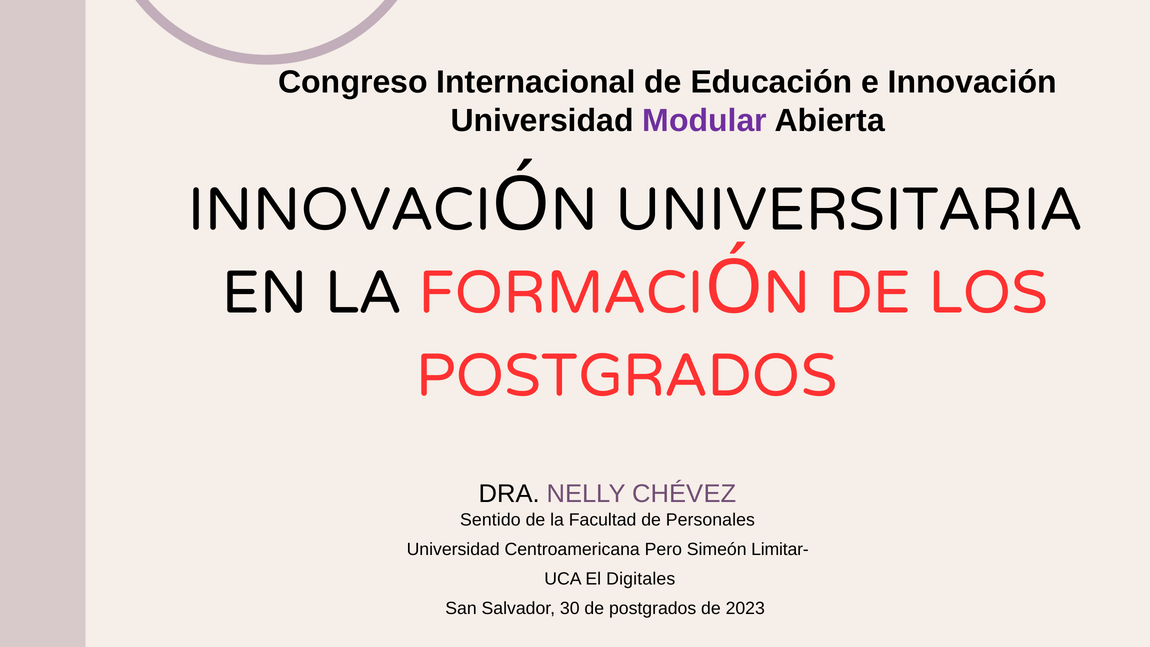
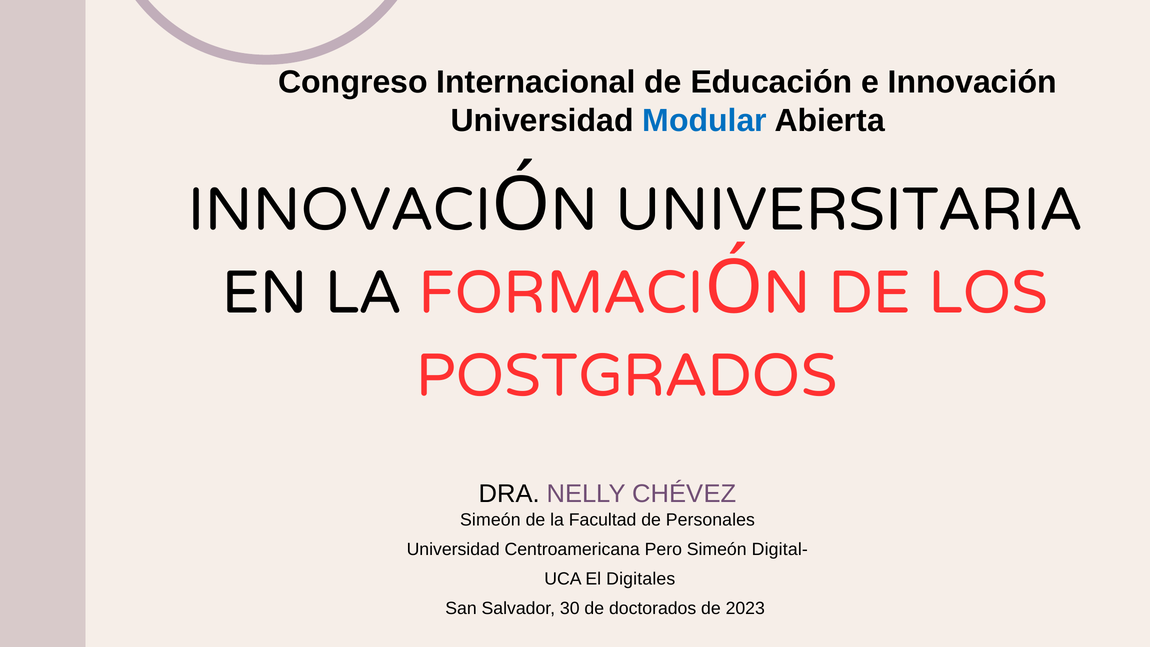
Modular colour: purple -> blue
Sentido at (490, 520): Sentido -> Simeón
Limitar-: Limitar- -> Digital-
de postgrados: postgrados -> doctorados
